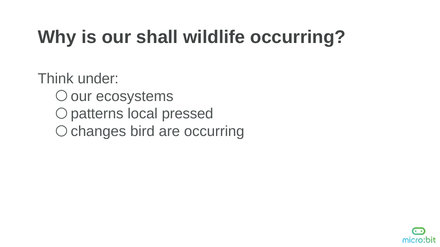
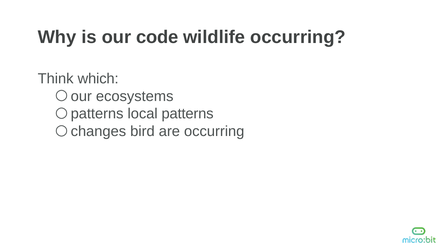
shall: shall -> code
under: under -> which
local pressed: pressed -> patterns
